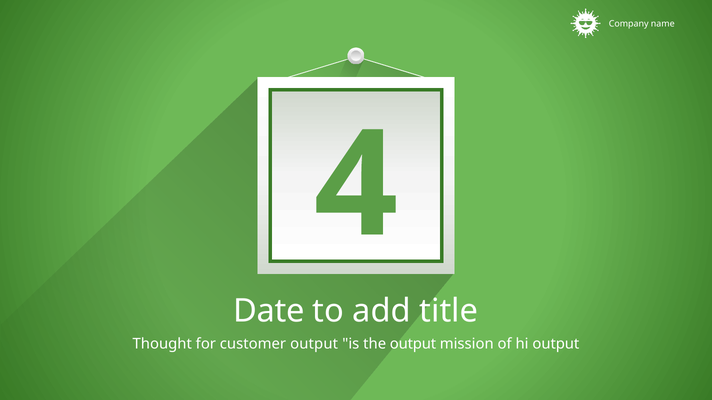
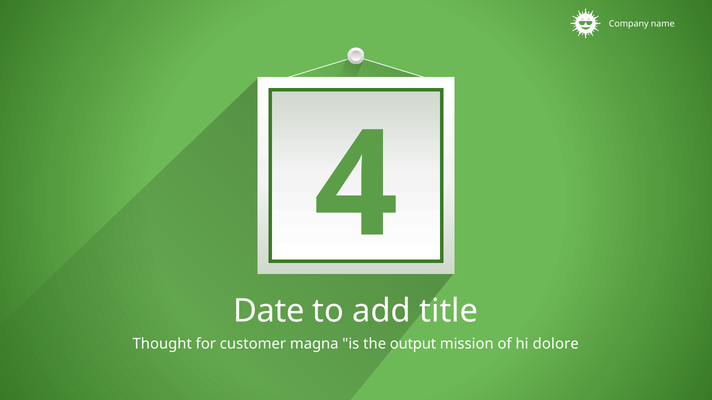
customer output: output -> magna
hi output: output -> dolore
